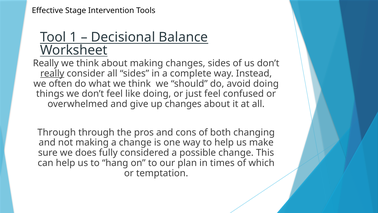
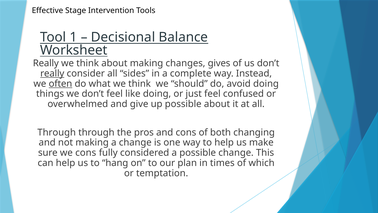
changes sides: sides -> gives
often underline: none -> present
up changes: changes -> possible
we does: does -> cons
